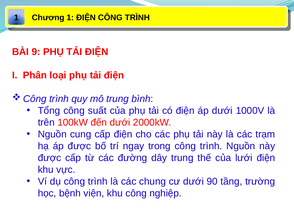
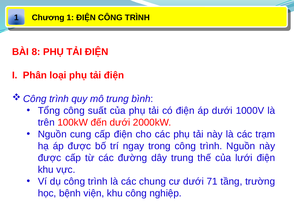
9: 9 -> 8
90: 90 -> 71
